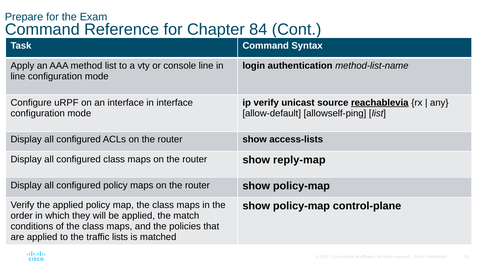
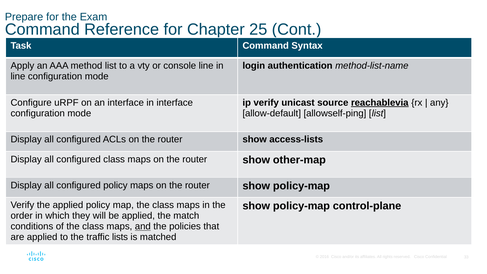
84: 84 -> 25
reply-map: reply-map -> other-map
and underline: none -> present
